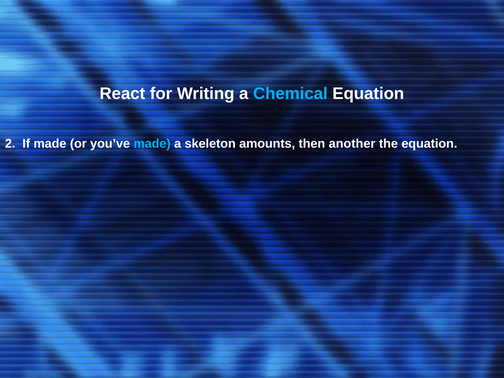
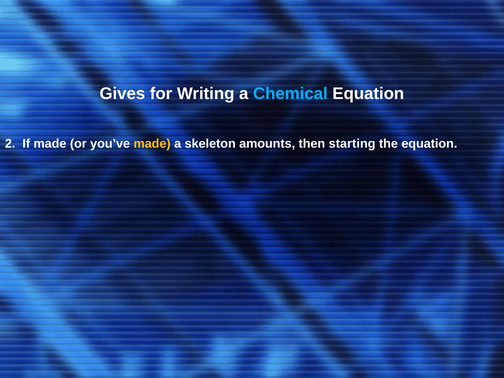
React: React -> Gives
made at (152, 144) colour: light blue -> yellow
another: another -> starting
